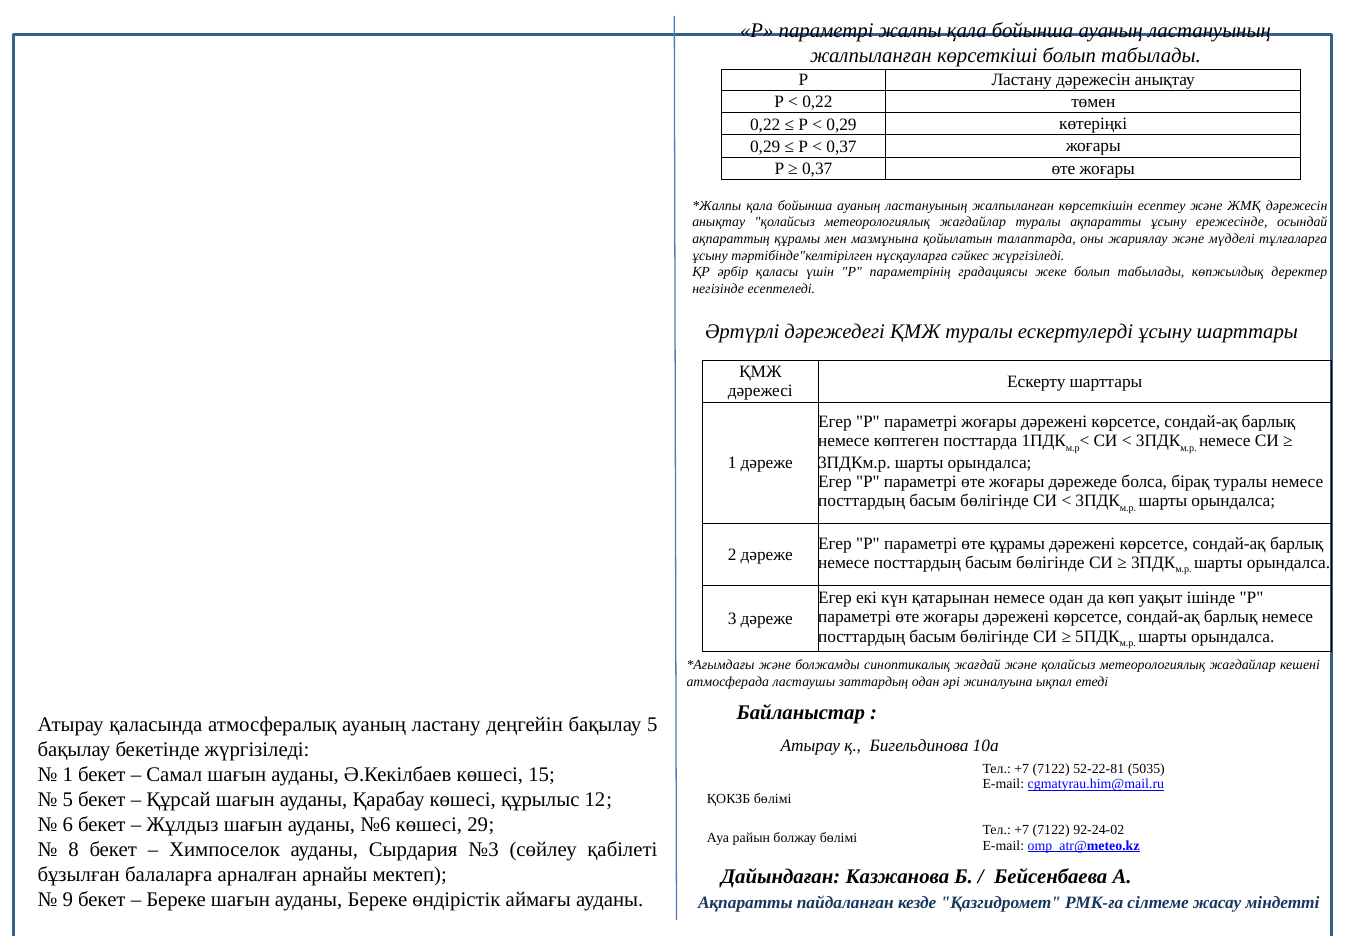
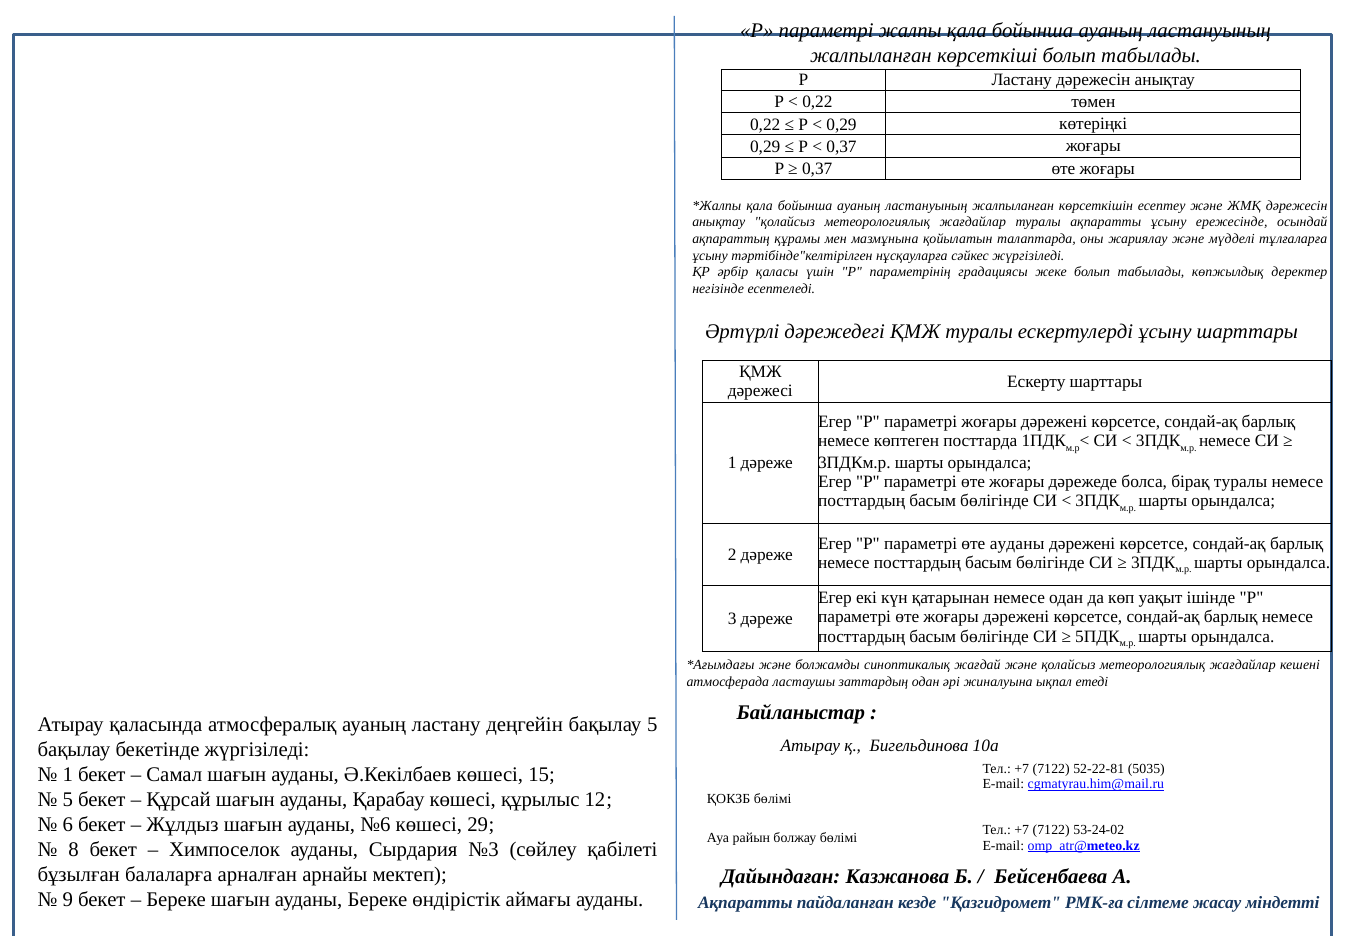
өте құрамы: құрамы -> ауданы
92-24-02: 92-24-02 -> 53-24-02
